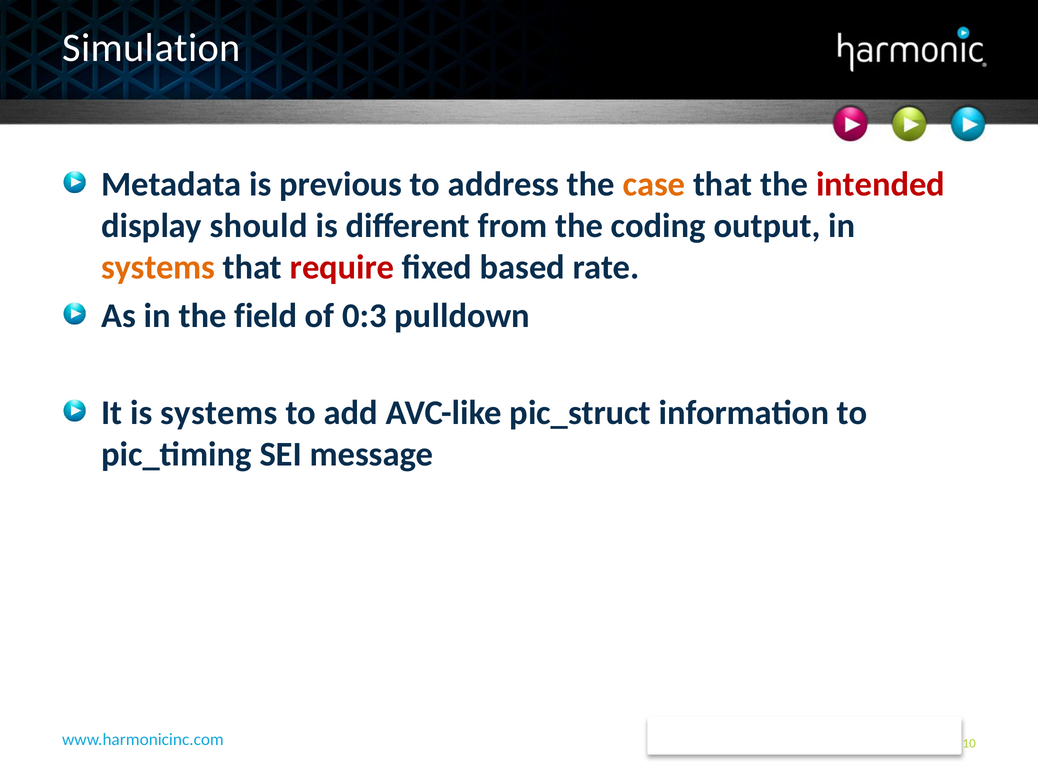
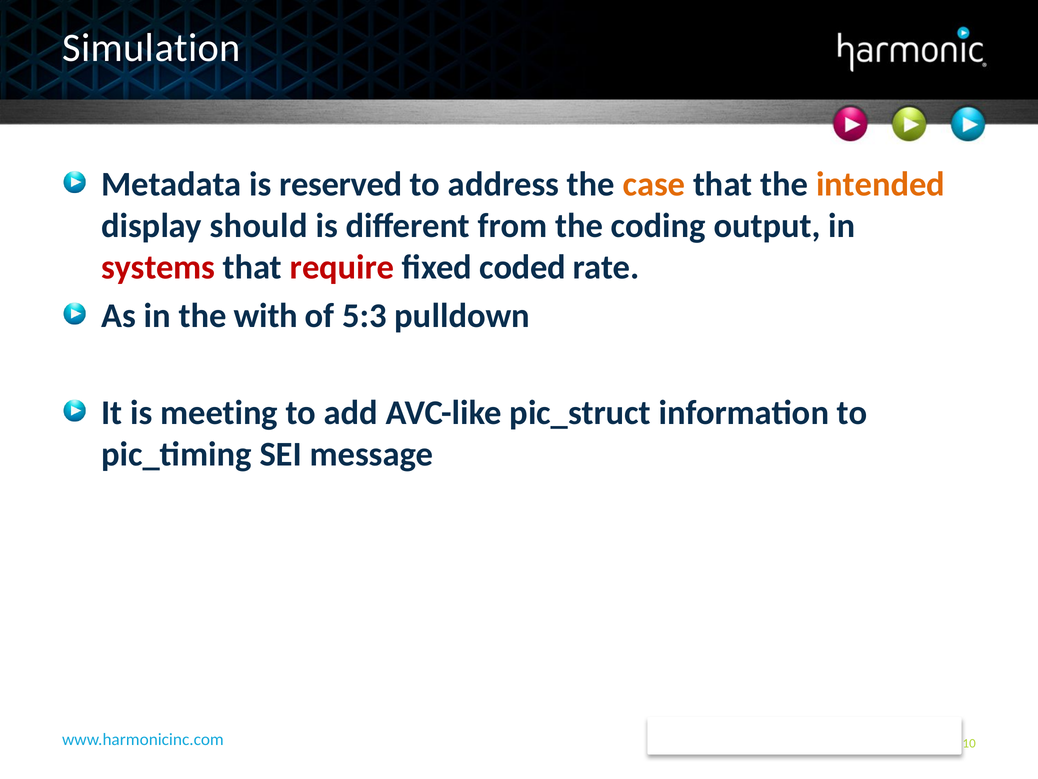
is previous: previous -> reserved
intended colour: red -> orange
systems at (158, 267) colour: orange -> red
based: based -> coded
field: field -> with
0:3: 0:3 -> 5:3
is systems: systems -> meeting
